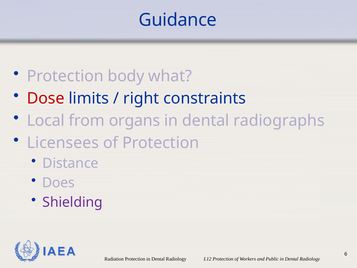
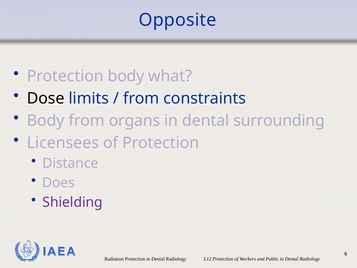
Guidance: Guidance -> Opposite
Dose colour: red -> black
right at (141, 98): right -> from
Local at (46, 120): Local -> Body
radiographs: radiographs -> surrounding
